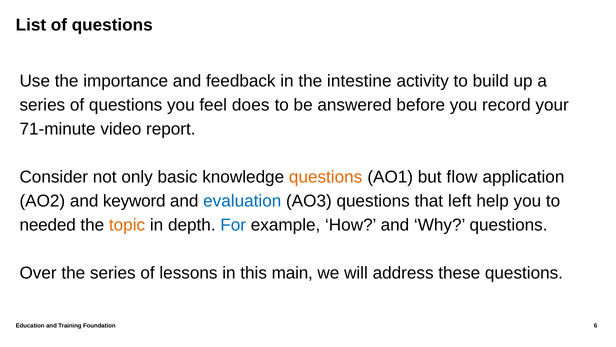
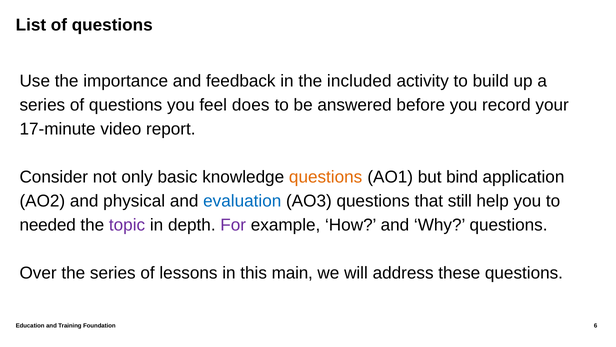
intestine: intestine -> included
71-minute: 71-minute -> 17-minute
flow: flow -> bind
keyword: keyword -> physical
left: left -> still
topic colour: orange -> purple
For colour: blue -> purple
